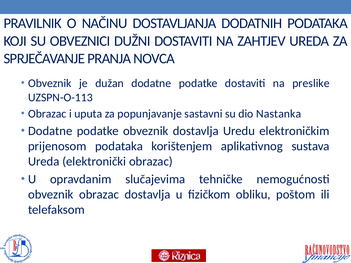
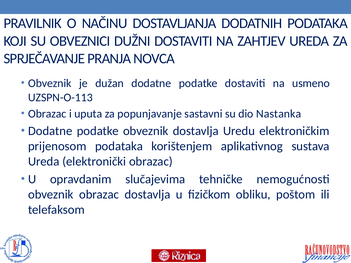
preslike: preslike -> usmeno
